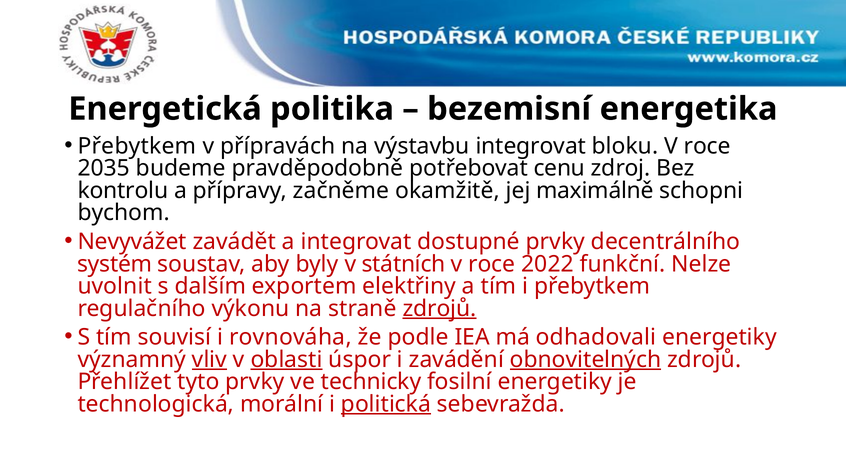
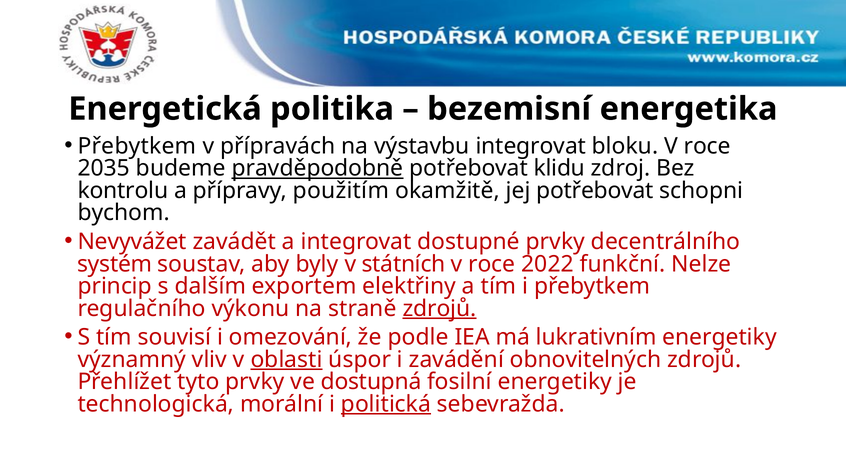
pravděpodobně underline: none -> present
cenu: cenu -> klidu
začněme: začněme -> použitím
jej maximálně: maximálně -> potřebovat
uvolnit: uvolnit -> princip
rovnováha: rovnováha -> omezování
odhadovali: odhadovali -> lukrativním
vliv underline: present -> none
obnovitelných underline: present -> none
technicky: technicky -> dostupná
